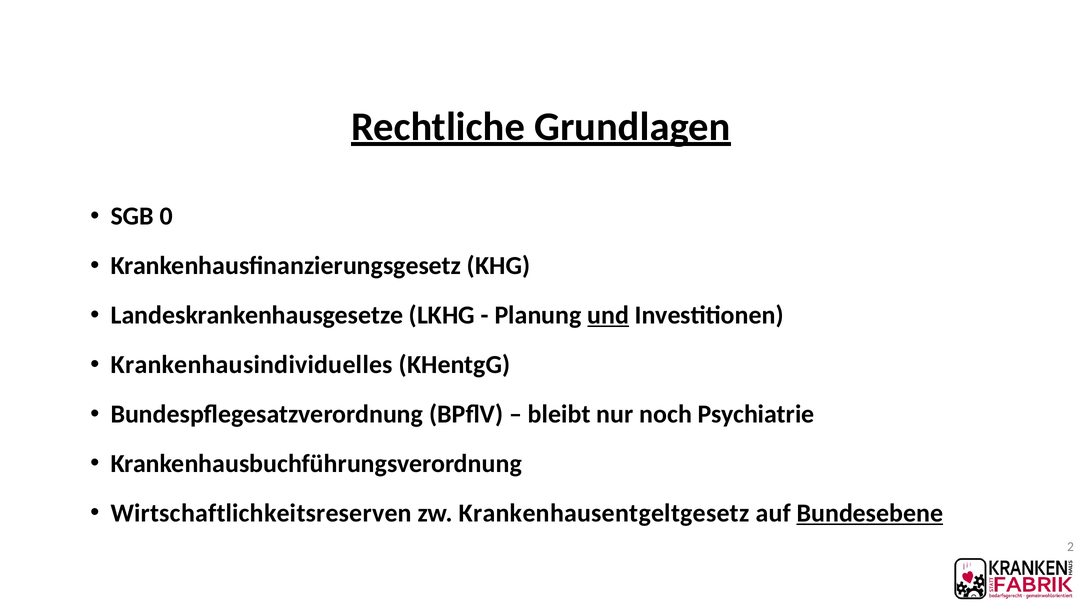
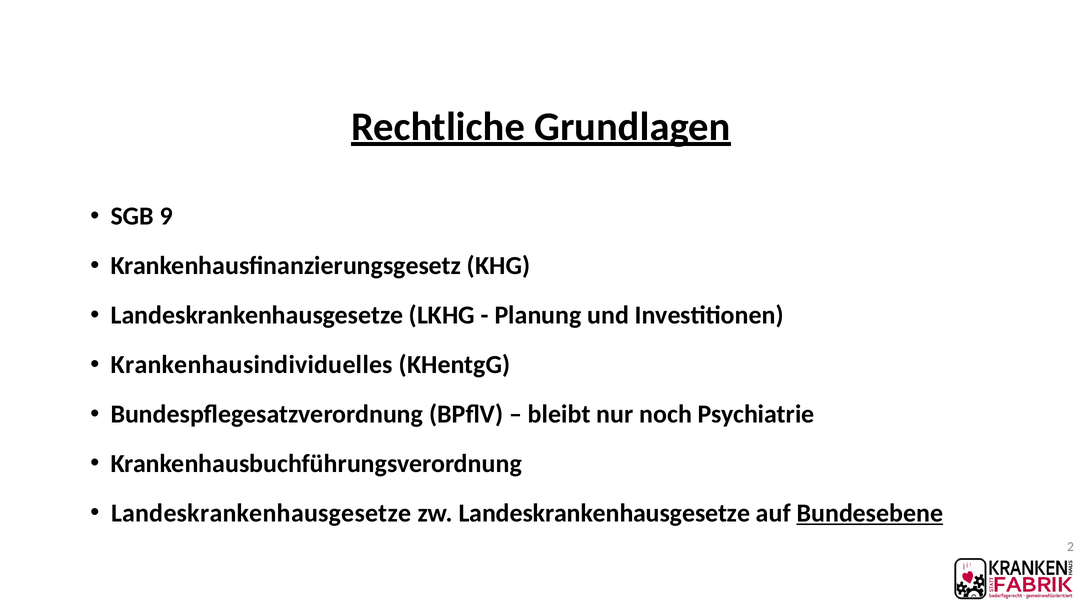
0: 0 -> 9
und underline: present -> none
Wirtschaftlichkeitsreserven at (261, 513): Wirtschaftlichkeitsreserven -> Landeskrankenhausgesetze
zw Krankenhausentgeltgesetz: Krankenhausentgeltgesetz -> Landeskrankenhausgesetze
